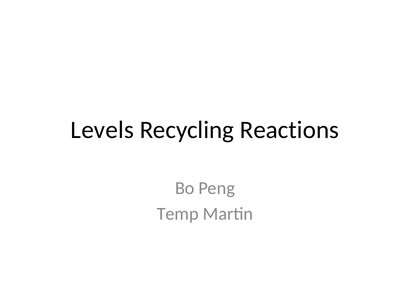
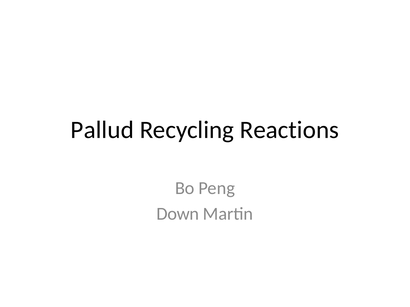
Levels: Levels -> Pallud
Temp: Temp -> Down
